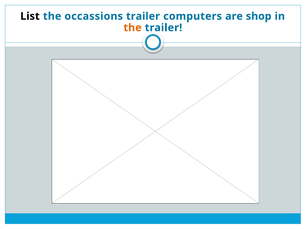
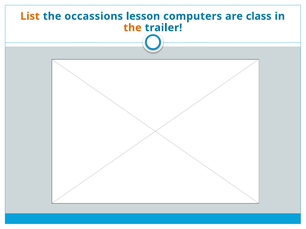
List colour: black -> orange
occassions trailer: trailer -> lesson
shop: shop -> class
